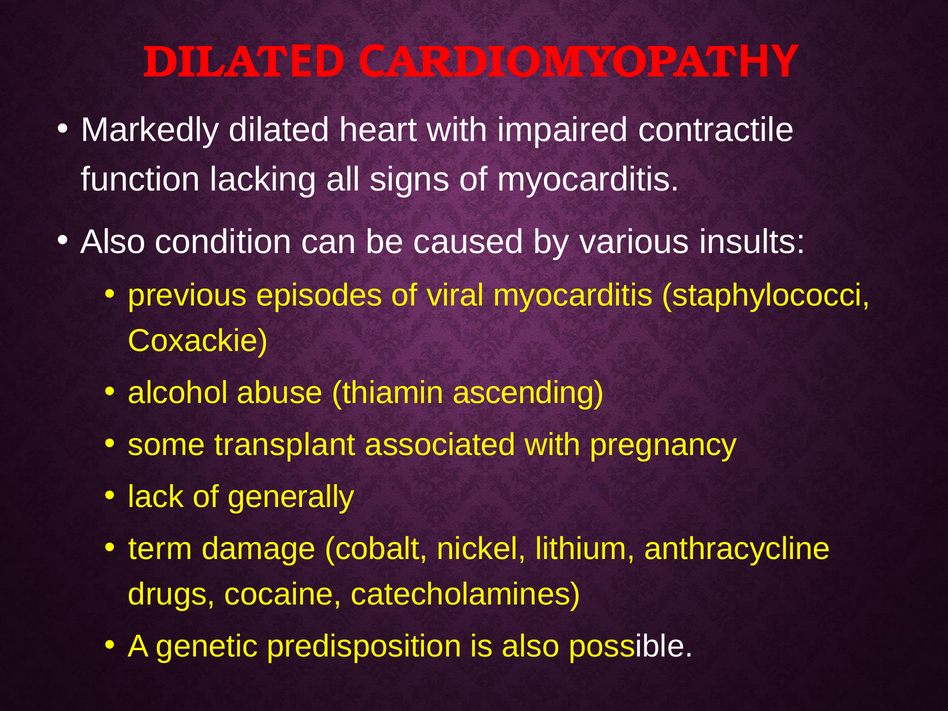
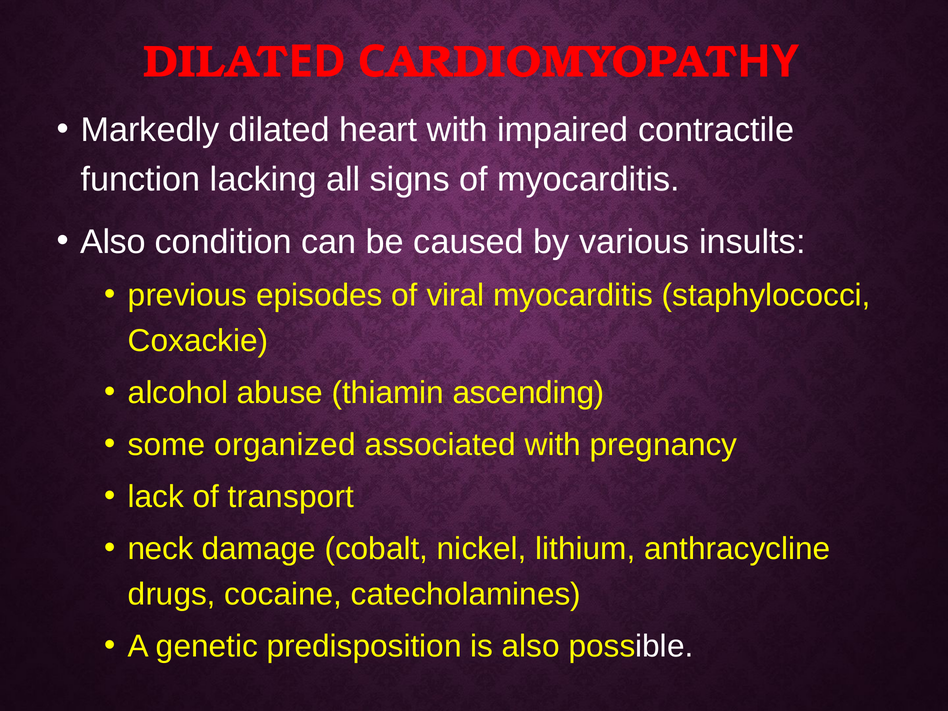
transplant: transplant -> organized
generally: generally -> transport
term: term -> neck
